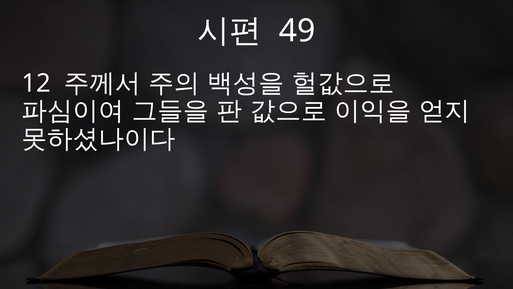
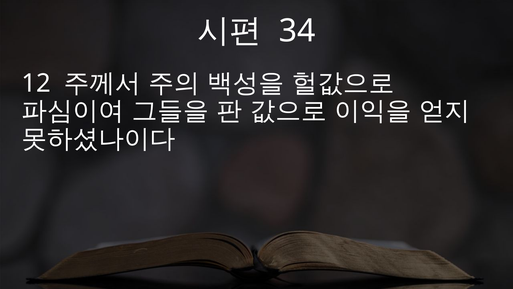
49: 49 -> 34
